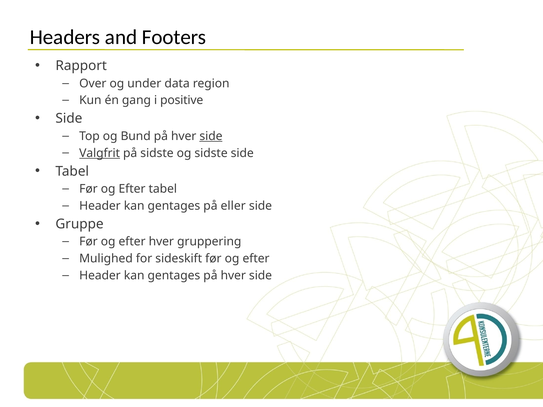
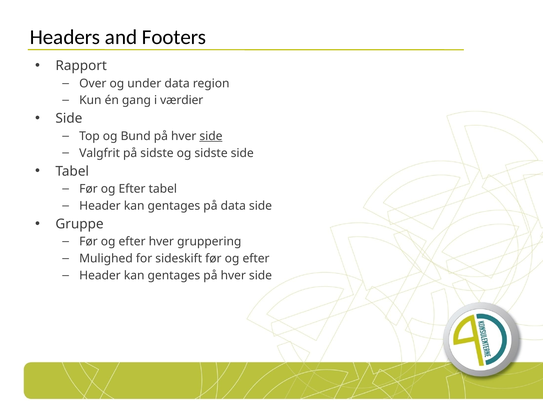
positive: positive -> værdier
Valgfrit underline: present -> none
på eller: eller -> data
